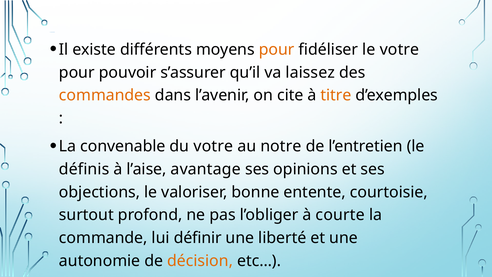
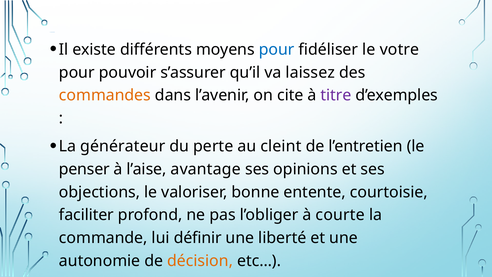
pour at (277, 50) colour: orange -> blue
titre colour: orange -> purple
convenable: convenable -> générateur
du votre: votre -> perte
notre: notre -> cleint
définis: définis -> penser
surtout: surtout -> faciliter
